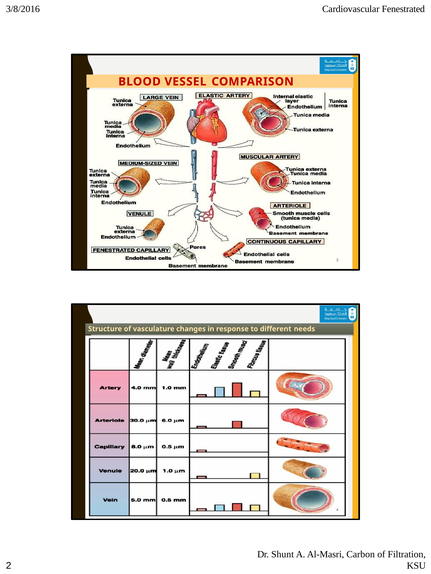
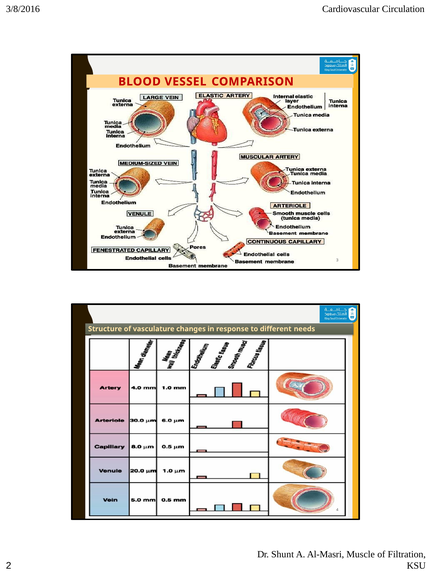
Fenestrated: Fenestrated -> Circulation
Carbon: Carbon -> Muscle
